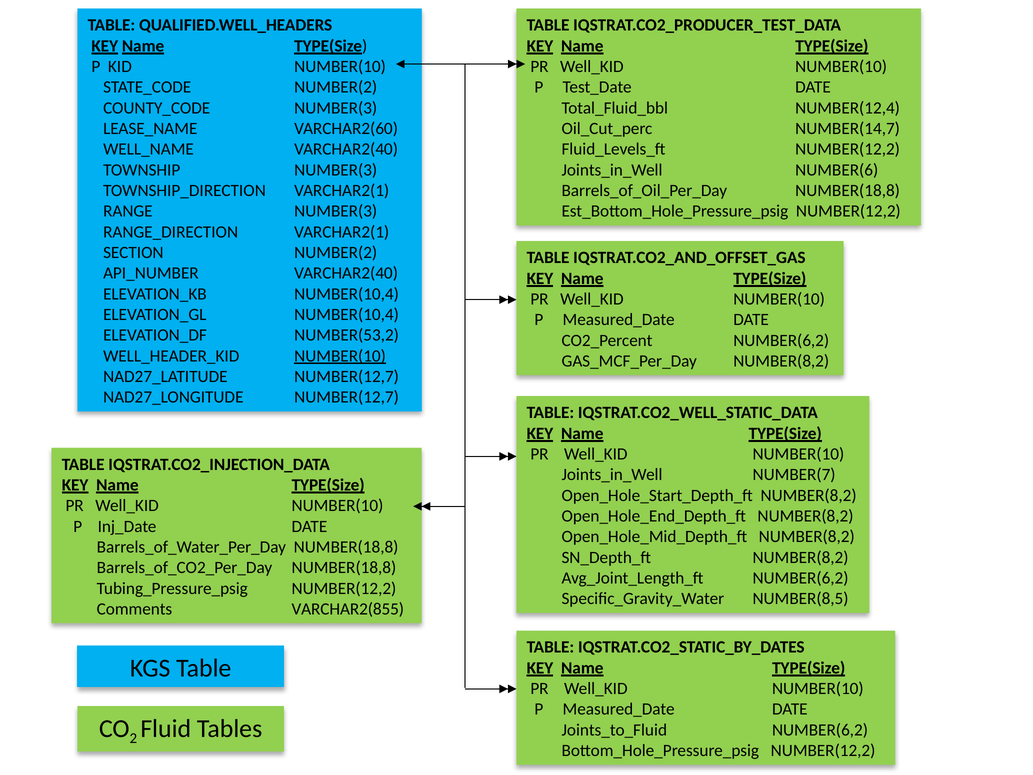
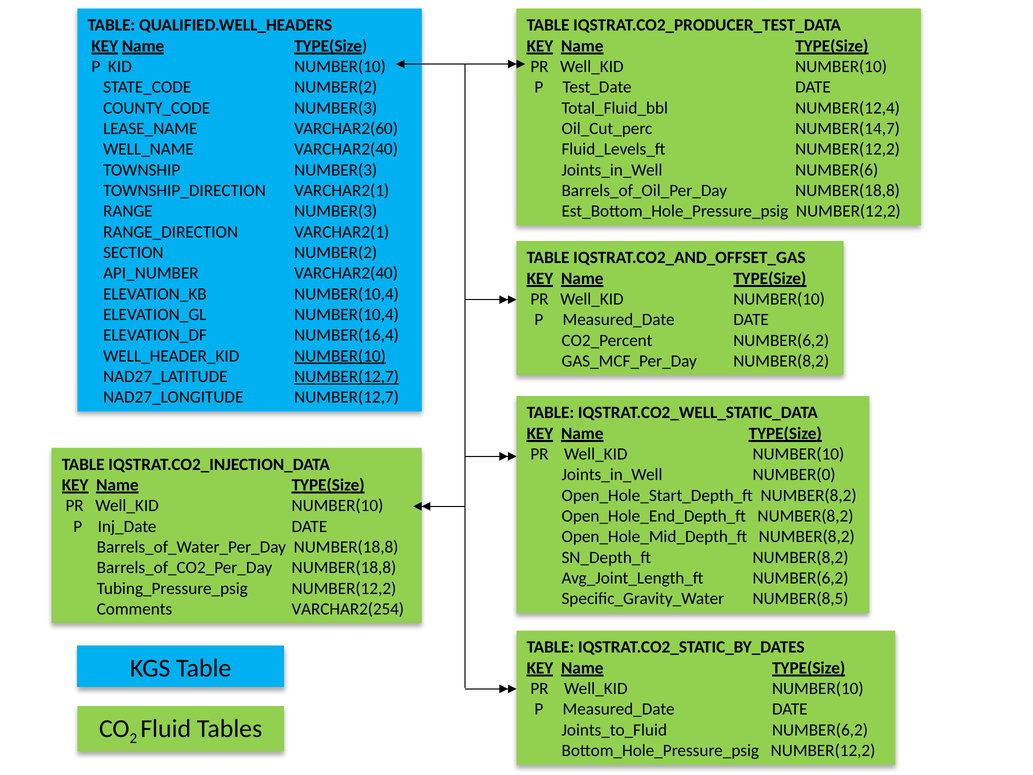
NUMBER(53,2: NUMBER(53,2 -> NUMBER(16,4
NUMBER(12,7 at (347, 376) underline: none -> present
NUMBER(7: NUMBER(7 -> NUMBER(0
VARCHAR2(855: VARCHAR2(855 -> VARCHAR2(254
